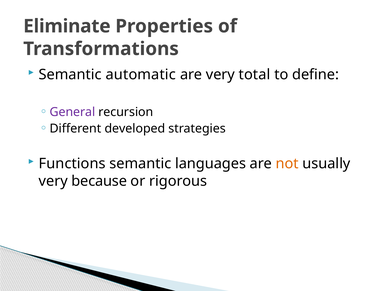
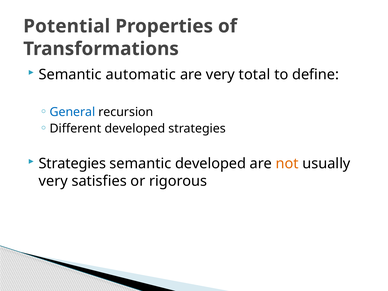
Eliminate: Eliminate -> Potential
General colour: purple -> blue
Functions at (72, 164): Functions -> Strategies
semantic languages: languages -> developed
because: because -> satisfies
